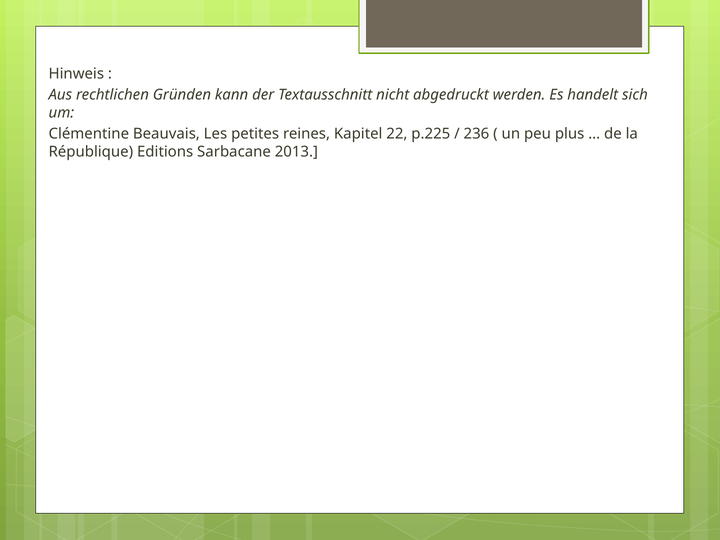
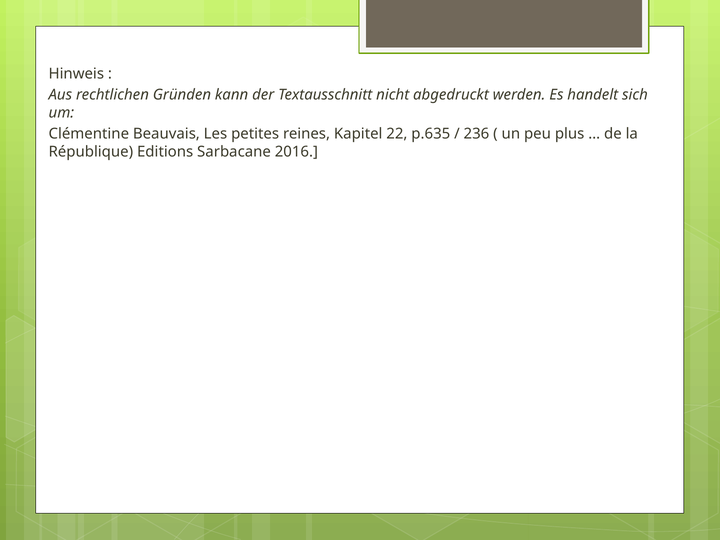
p.225: p.225 -> p.635
2013: 2013 -> 2016
